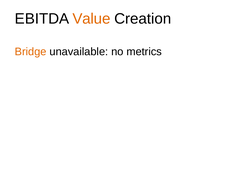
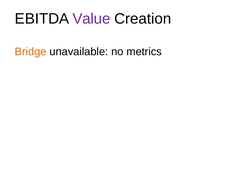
Value colour: orange -> purple
